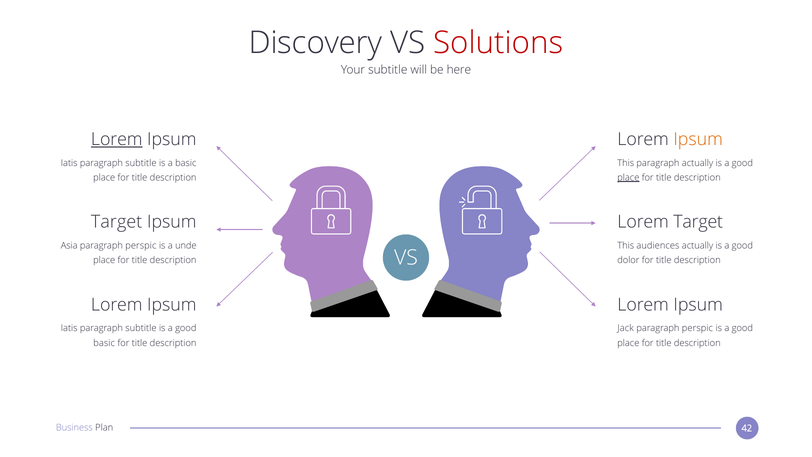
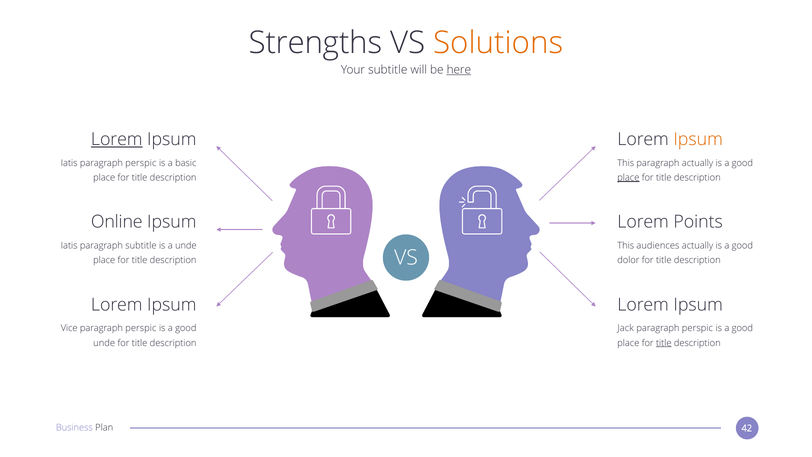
Discovery: Discovery -> Strengths
Solutions colour: red -> orange
here underline: none -> present
subtitle at (141, 163): subtitle -> perspic
Target at (117, 222): Target -> Online
Lorem Target: Target -> Points
Asia at (69, 246): Asia -> Iatis
perspic at (141, 246): perspic -> subtitle
Iatis at (69, 328): Iatis -> Vice
subtitle at (141, 328): subtitle -> perspic
basic at (104, 343): basic -> unde
title at (664, 343) underline: none -> present
